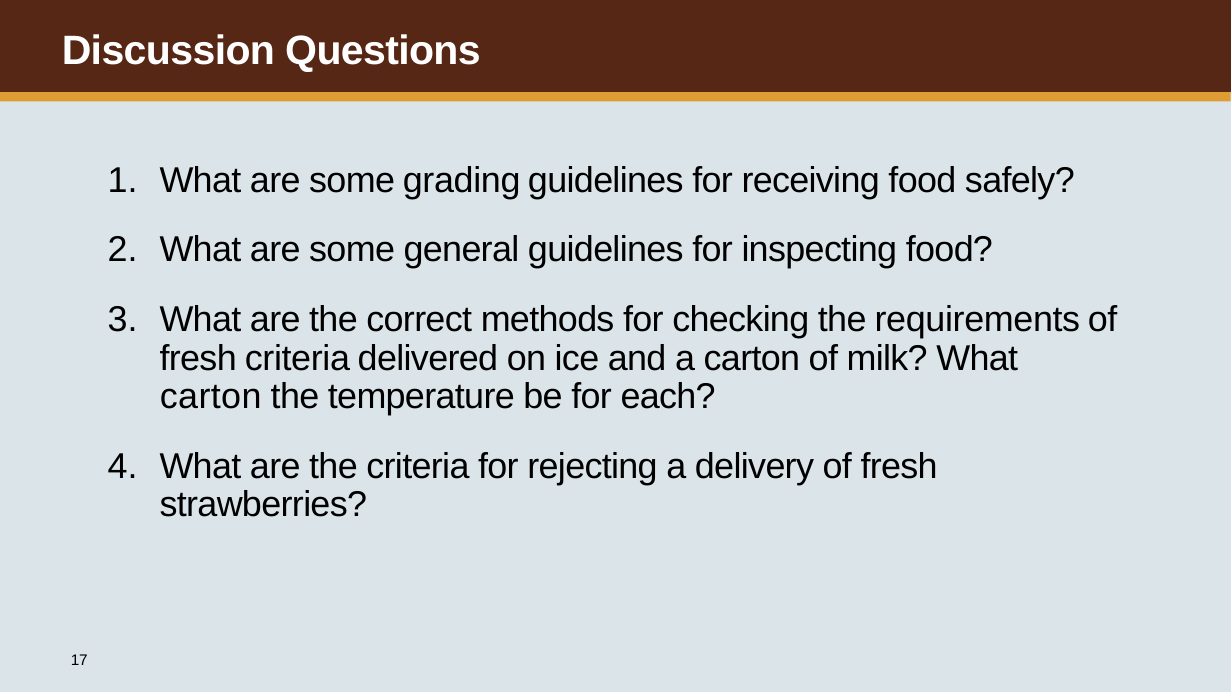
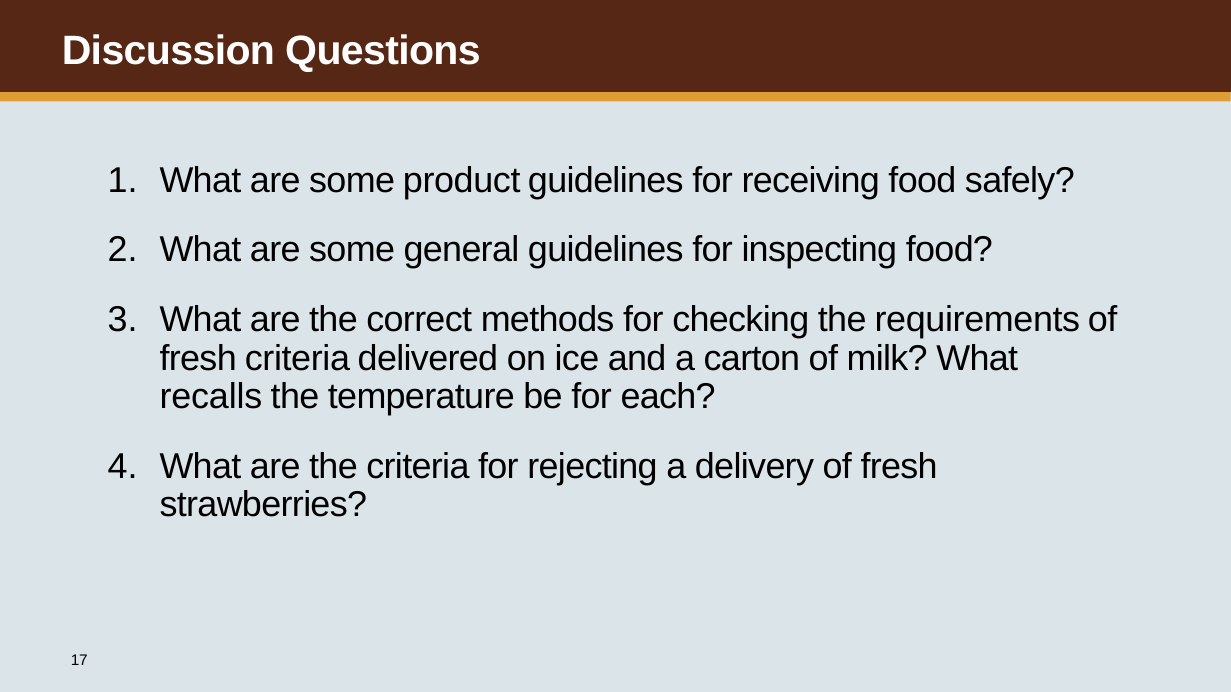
grading: grading -> product
carton at (211, 397): carton -> recalls
